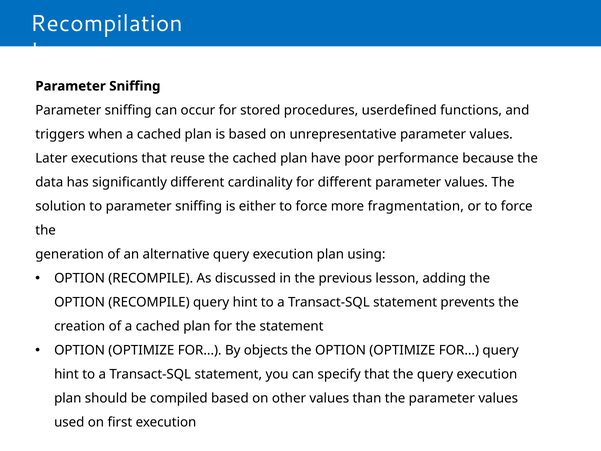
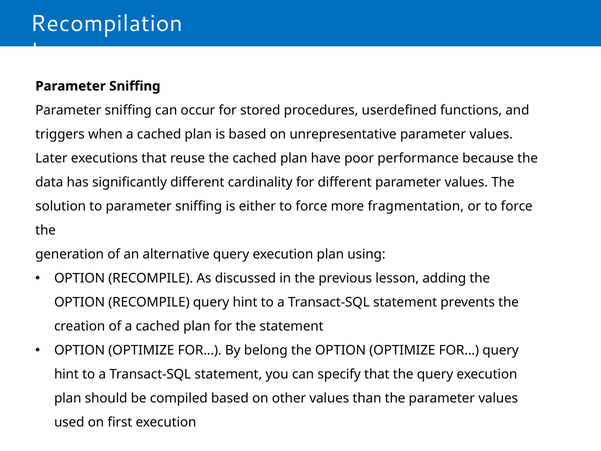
objects: objects -> belong
